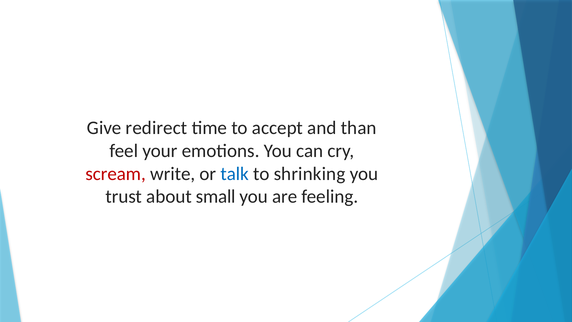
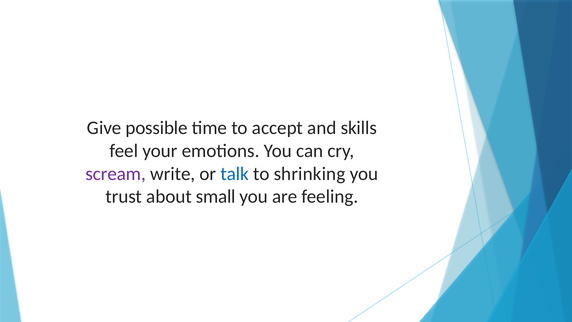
redirect: redirect -> possible
than: than -> skills
scream colour: red -> purple
